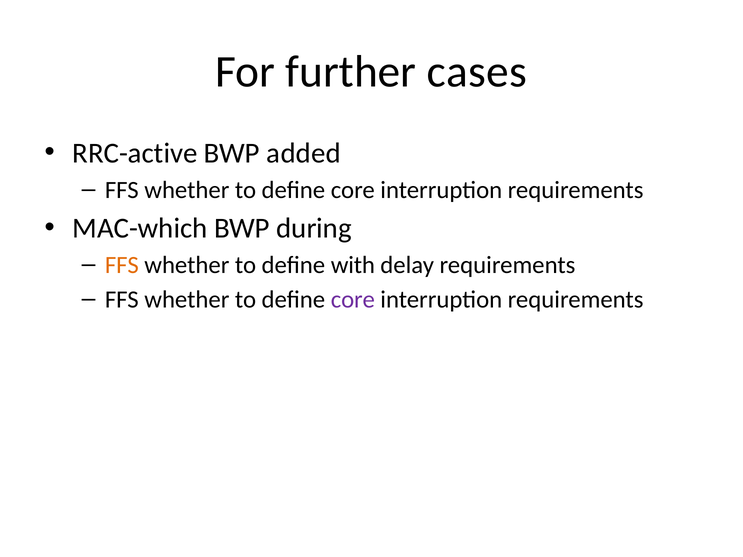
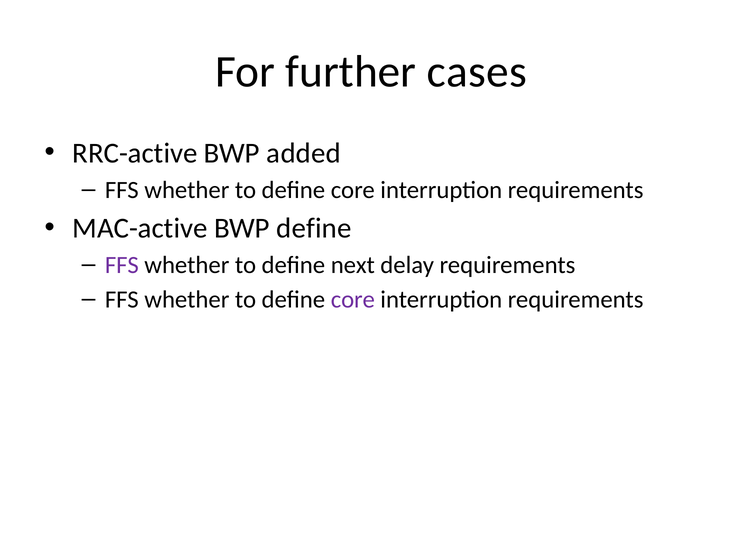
MAC-which: MAC-which -> MAC-active
BWP during: during -> define
FFS at (122, 265) colour: orange -> purple
with: with -> next
